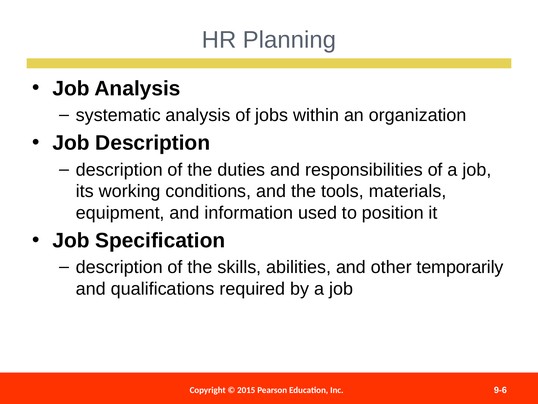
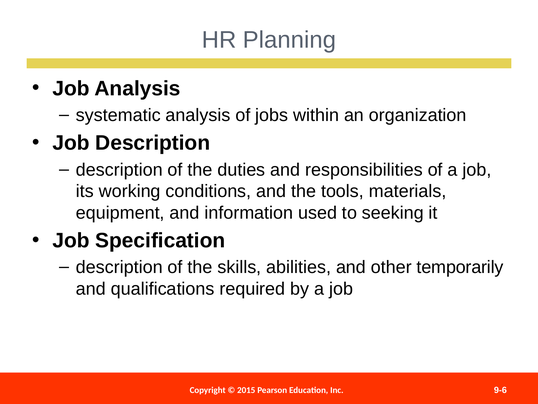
position: position -> seeking
